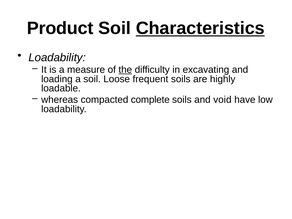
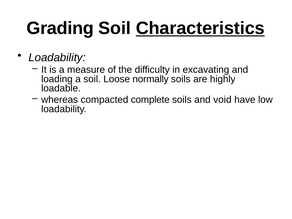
Product: Product -> Grading
the underline: present -> none
frequent: frequent -> normally
